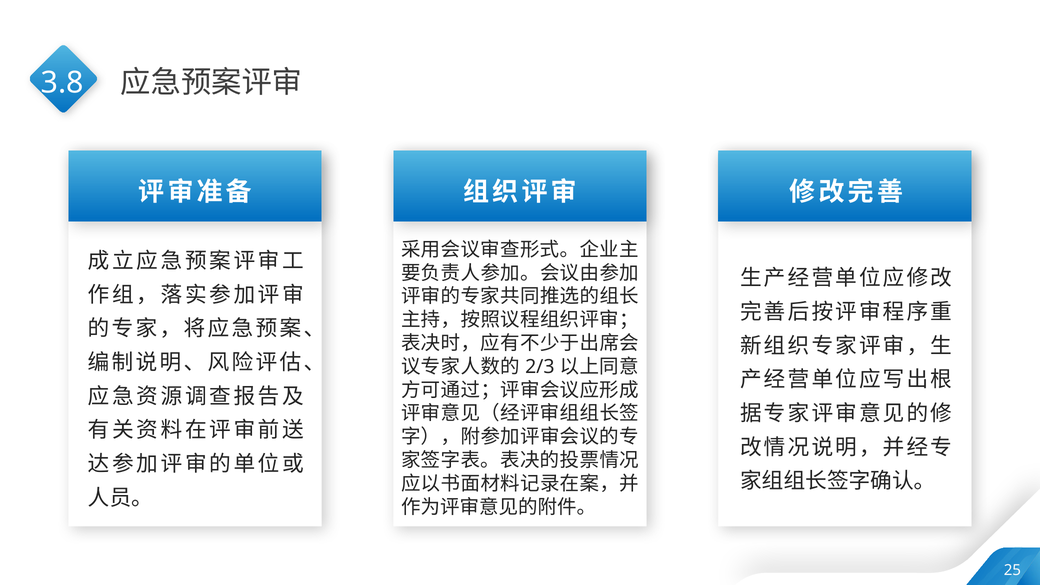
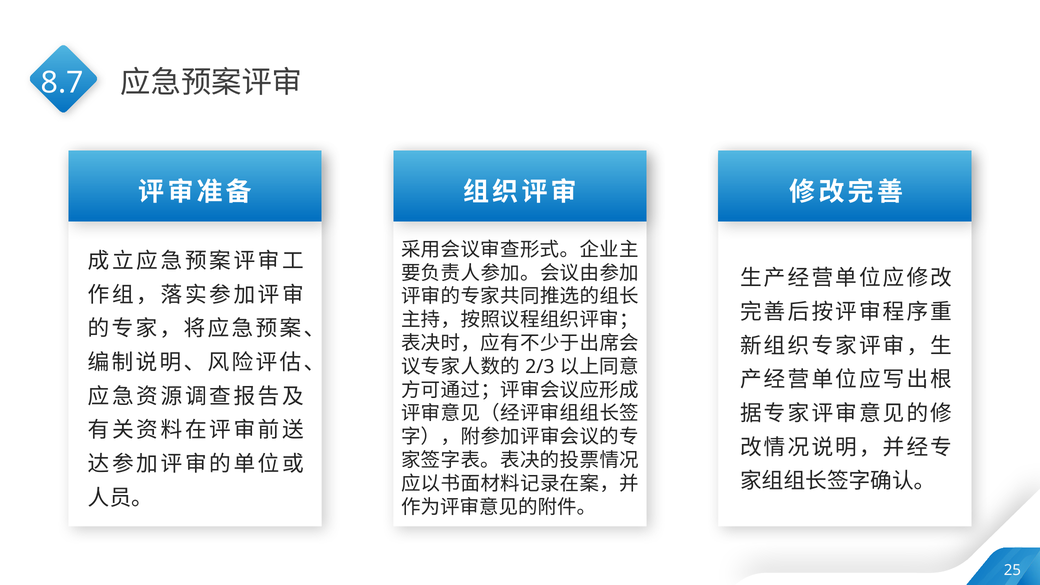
3.8: 3.8 -> 8.7
